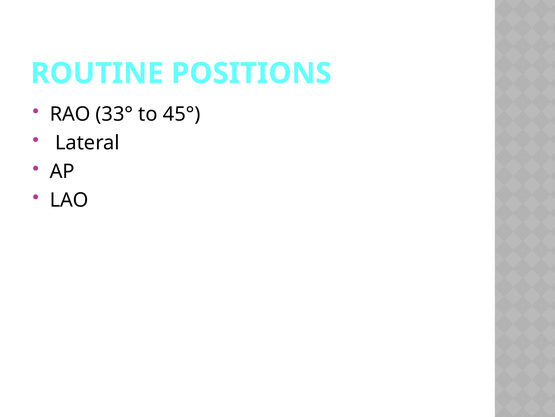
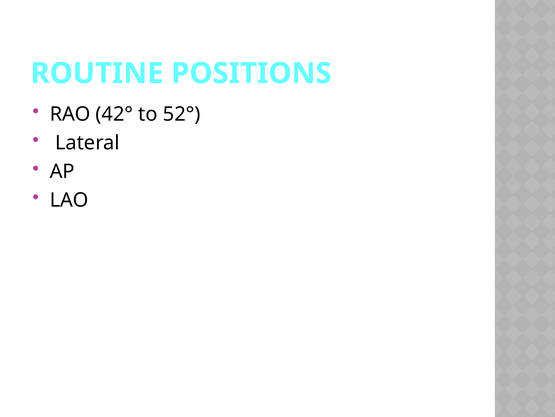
33°: 33° -> 42°
45°: 45° -> 52°
